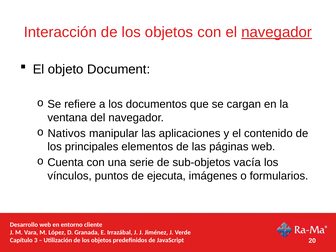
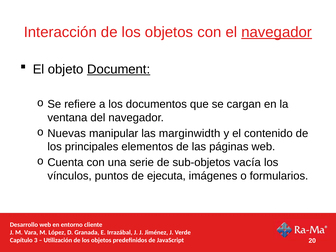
Document underline: none -> present
Nativos: Nativos -> Nuevas
aplicaciones: aplicaciones -> marginwidth
